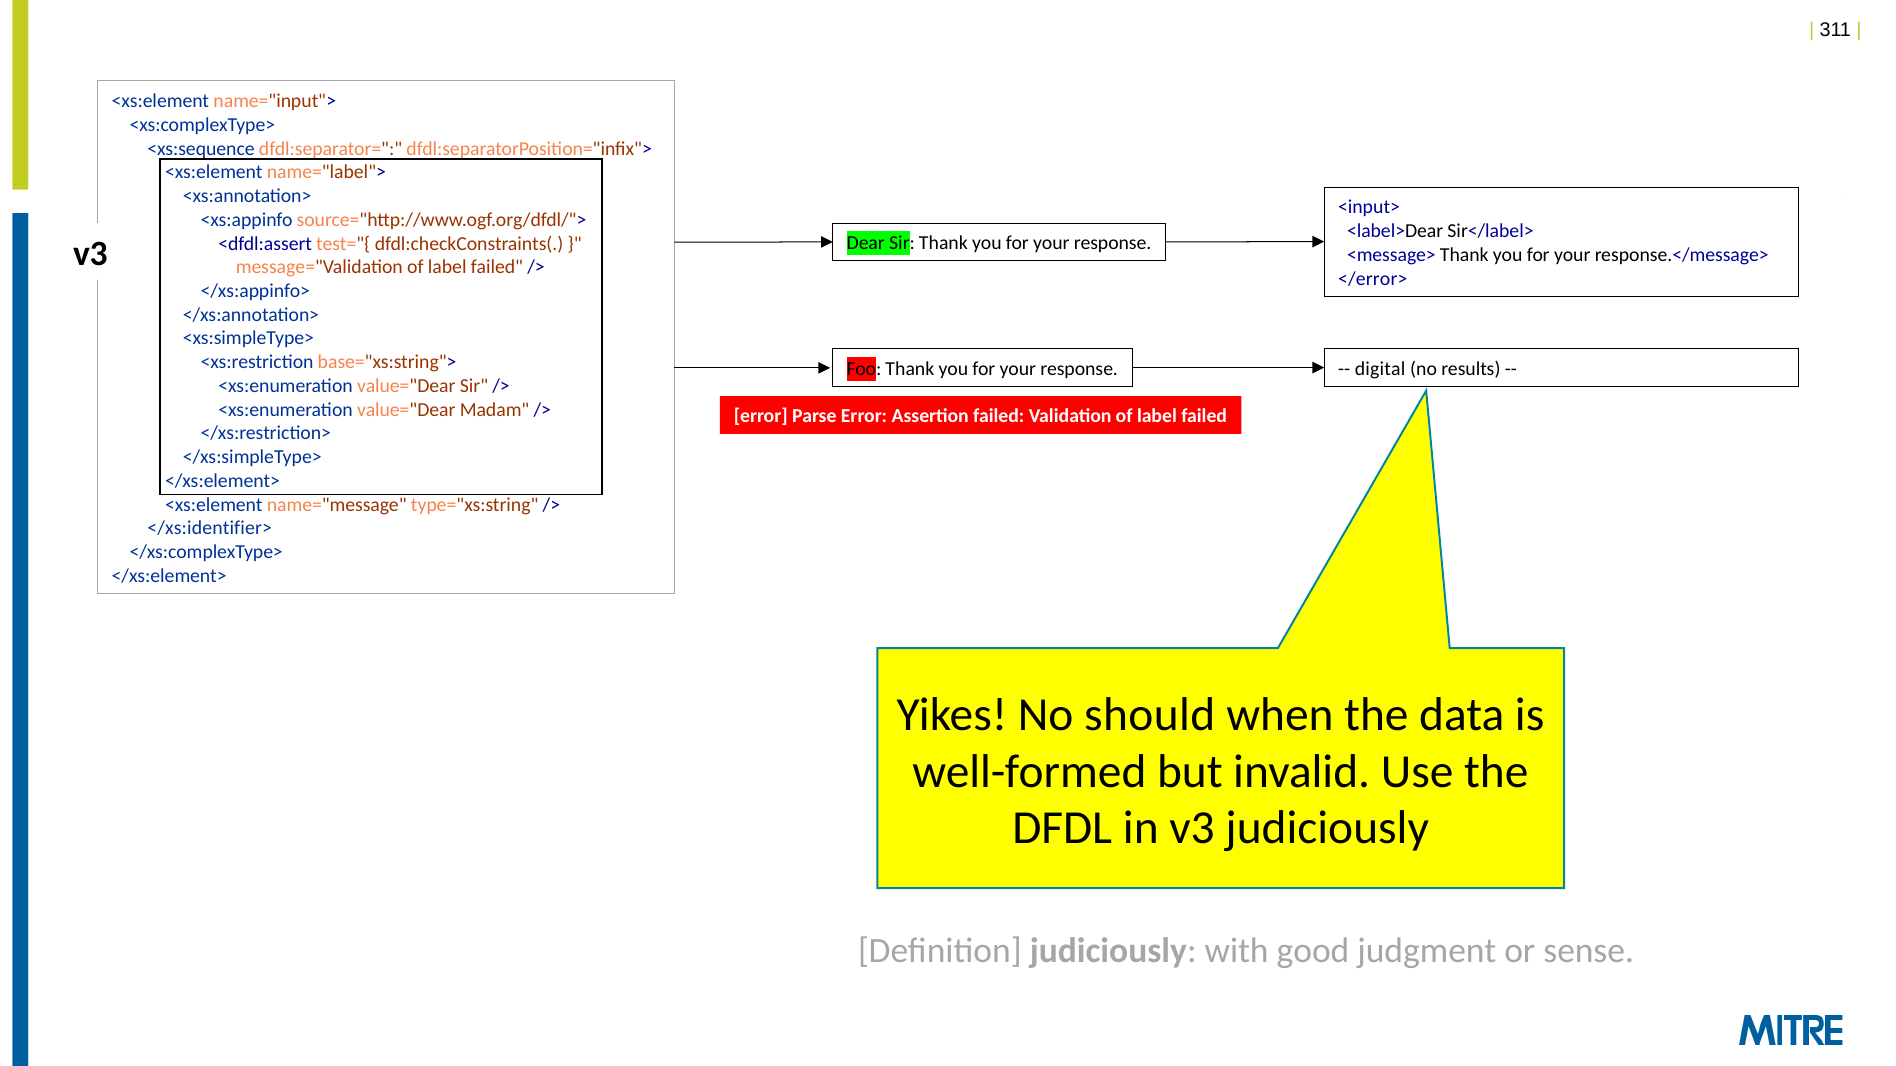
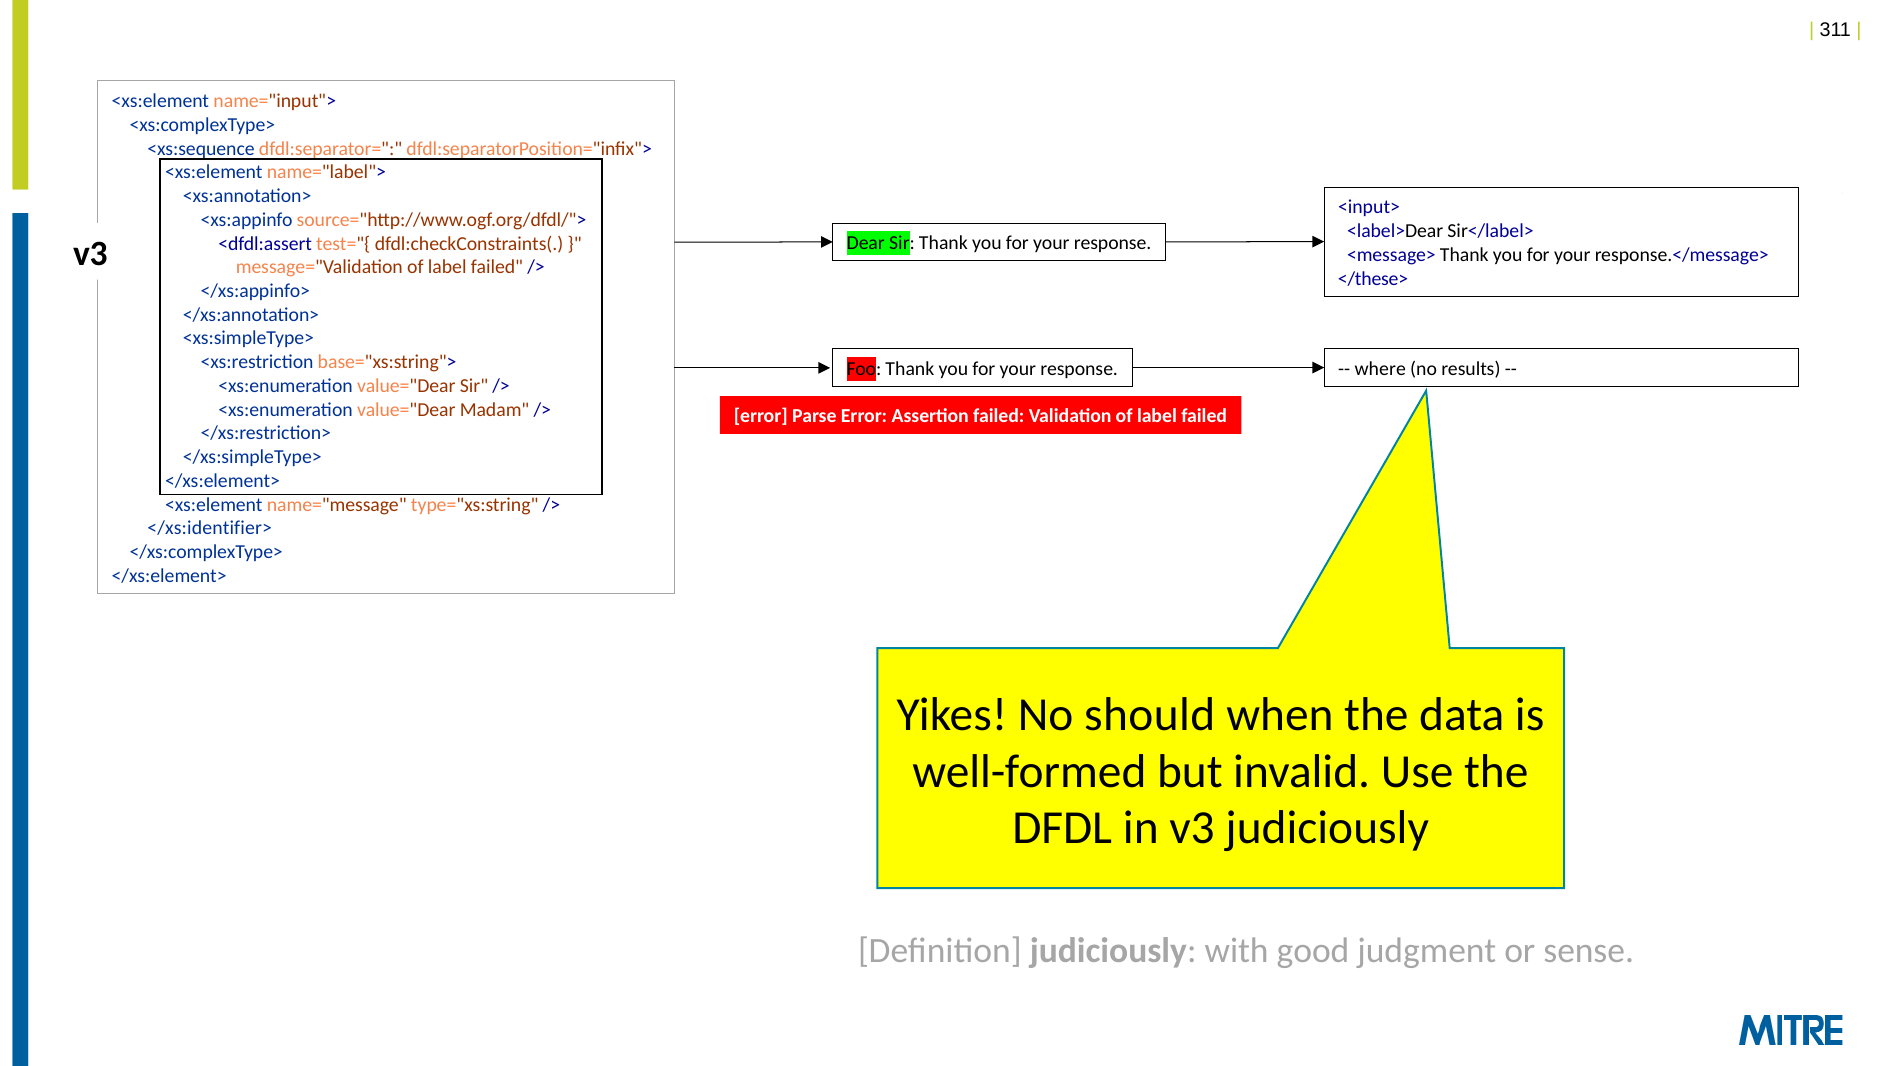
</error>: </error> -> </these>
digital: digital -> where
